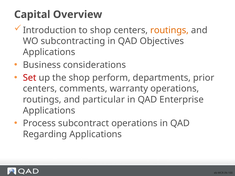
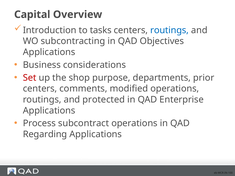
to shop: shop -> tasks
routings at (170, 30) colour: orange -> blue
perform: perform -> purpose
warranty: warranty -> modified
particular: particular -> protected
